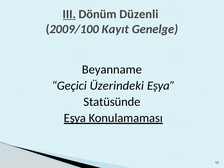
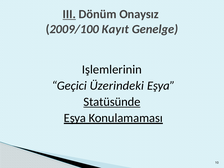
Düzenli: Düzenli -> Onaysız
Beyanname: Beyanname -> Işlemlerinin
Statüsünde underline: none -> present
